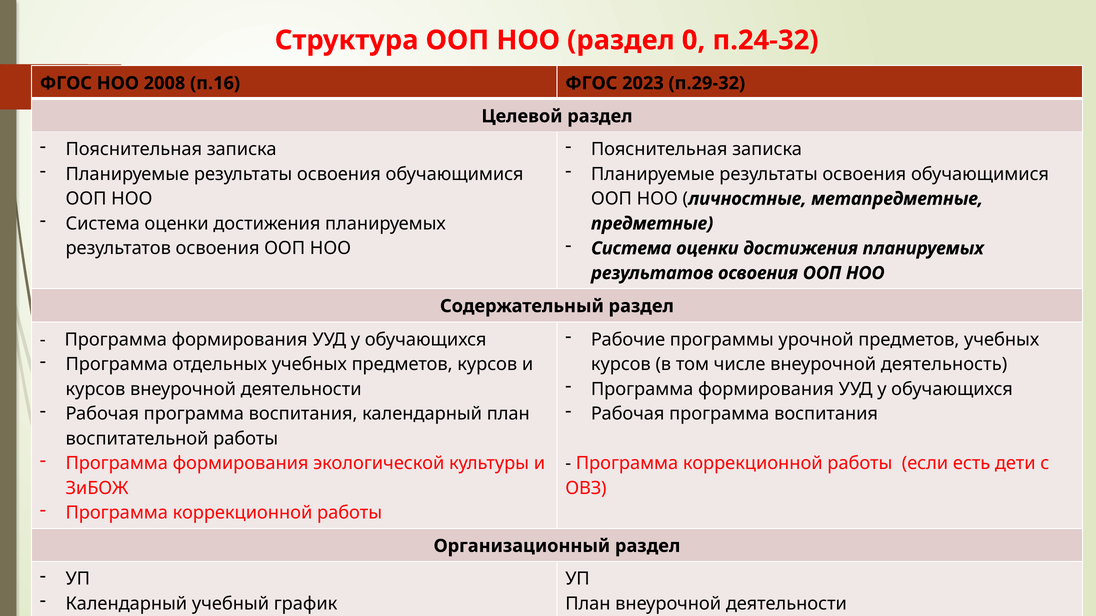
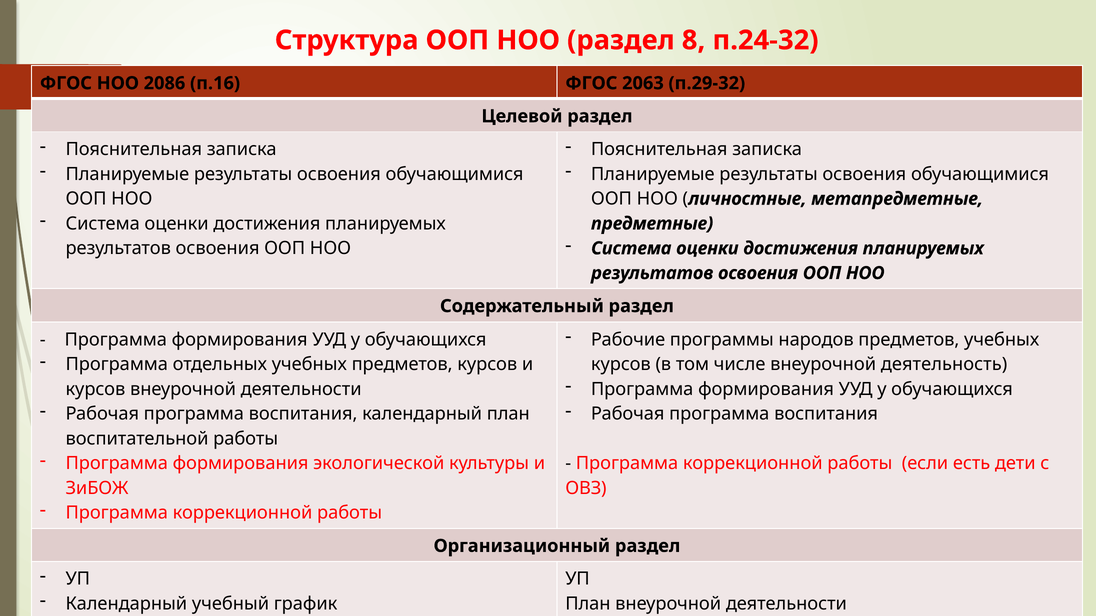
0: 0 -> 8
2008: 2008 -> 2086
2023: 2023 -> 2063
урочной: урочной -> народов
